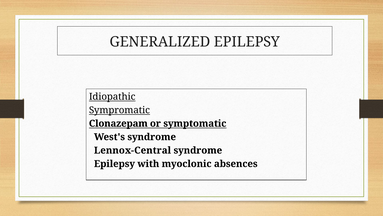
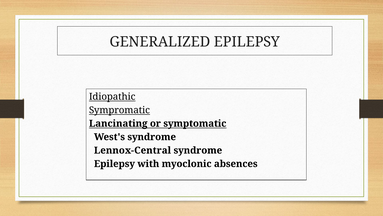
Clonazepam: Clonazepam -> Lancinating
